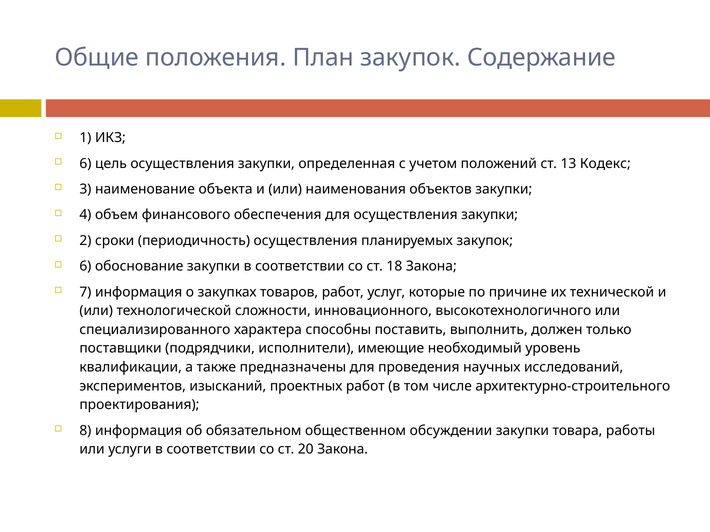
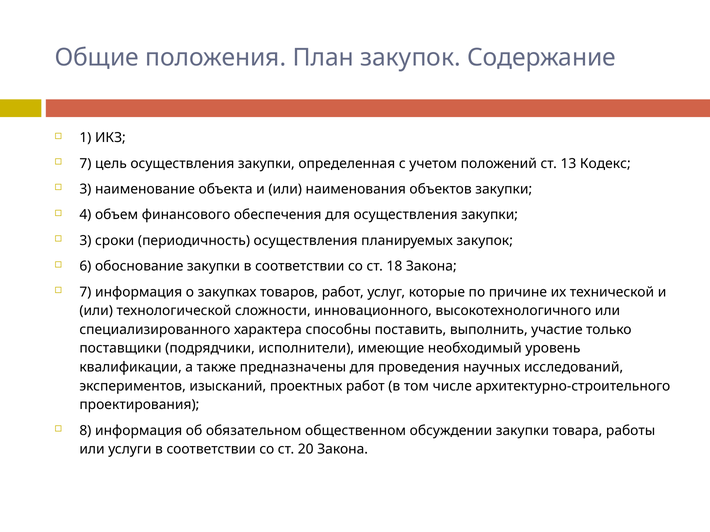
6 at (85, 164): 6 -> 7
2 at (85, 241): 2 -> 3
должен: должен -> участие
